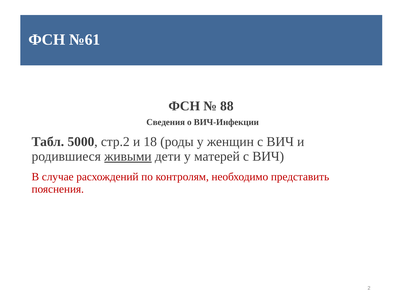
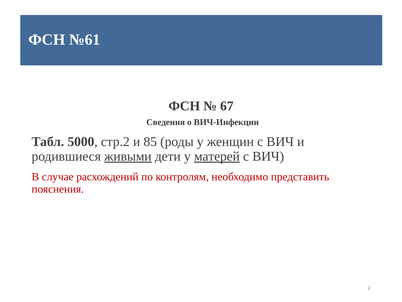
88: 88 -> 67
18: 18 -> 85
матерей underline: none -> present
